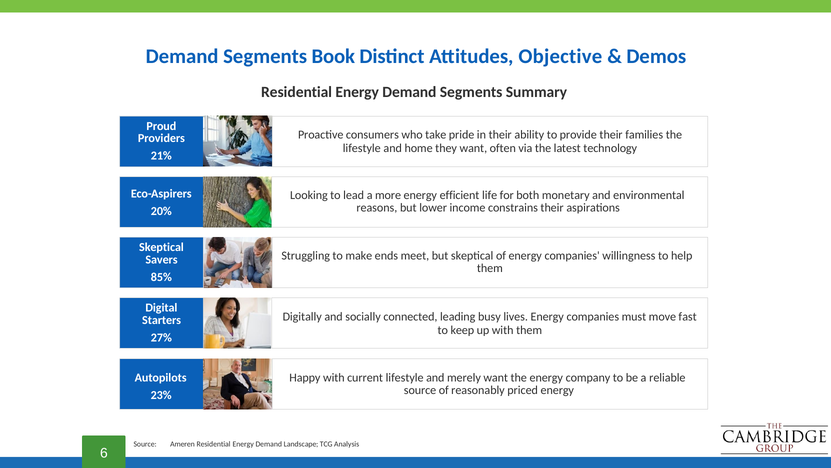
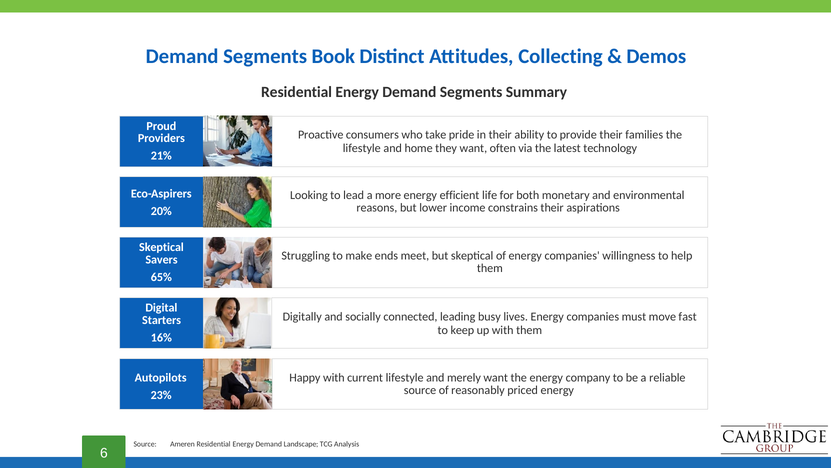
Objective: Objective -> Collecting
85%: 85% -> 65%
27%: 27% -> 16%
